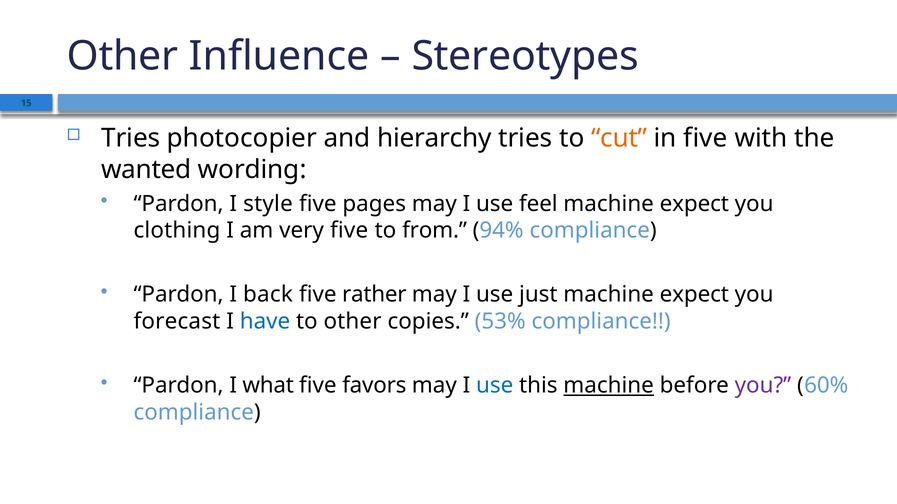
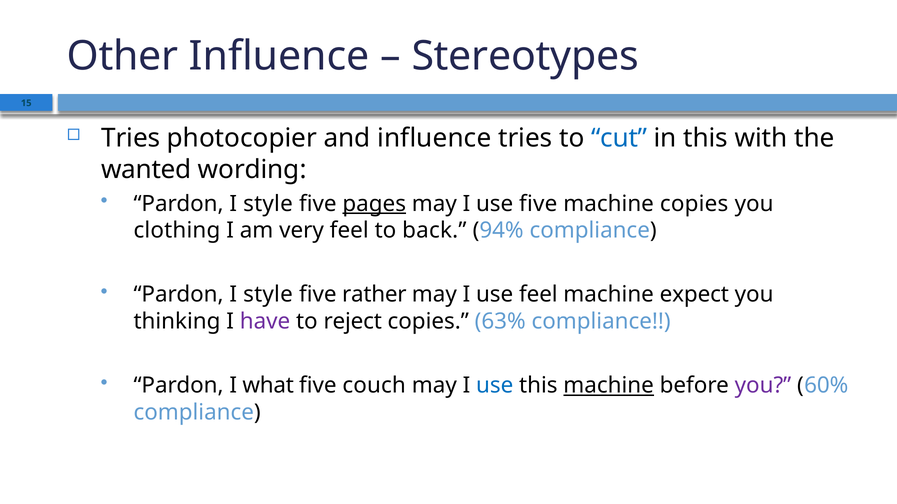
and hierarchy: hierarchy -> influence
cut colour: orange -> blue
in five: five -> this
pages underline: none -> present
use feel: feel -> five
expect at (694, 204): expect -> copies
very five: five -> feel
from: from -> back
back at (268, 295): back -> style
use just: just -> feel
forecast: forecast -> thinking
have colour: blue -> purple
to other: other -> reject
53%: 53% -> 63%
favors: favors -> couch
